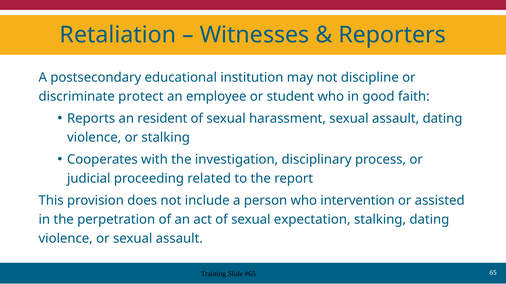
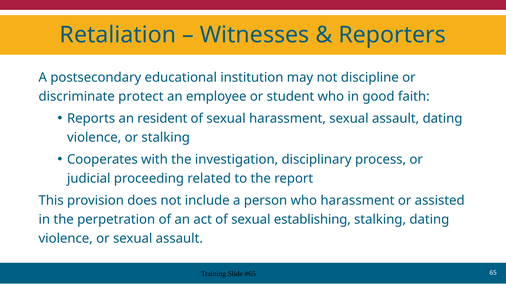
who intervention: intervention -> harassment
expectation: expectation -> establishing
